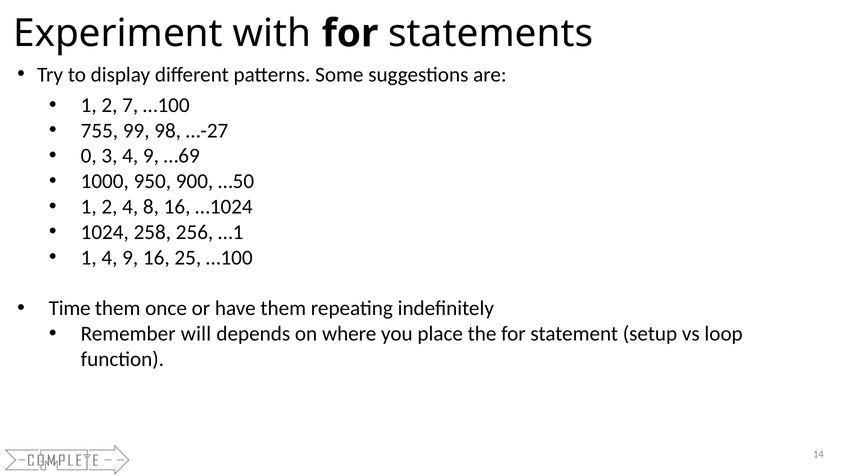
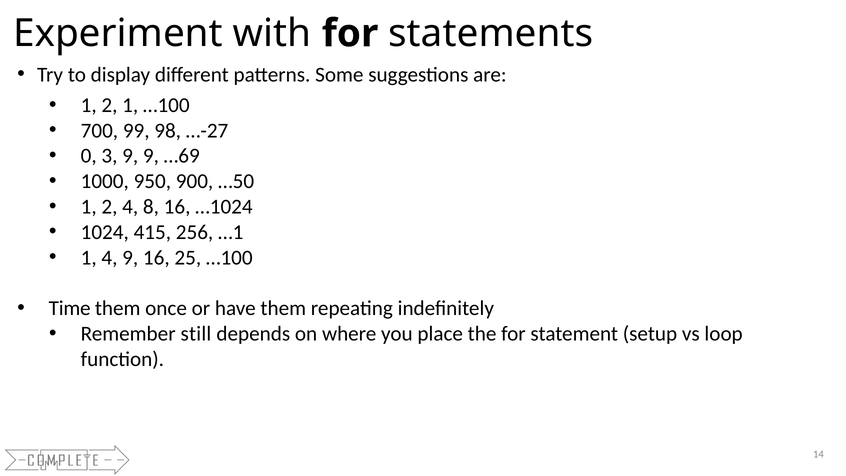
2 7: 7 -> 1
755: 755 -> 700
3 4: 4 -> 9
258: 258 -> 415
will: will -> still
